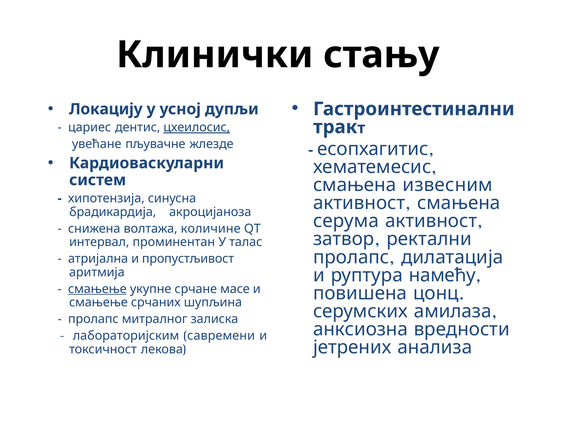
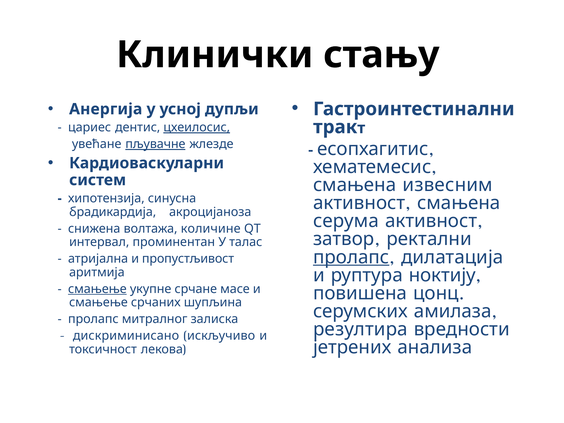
Локацију: Локацију -> Анергија
пљувачне underline: none -> present
пролапс at (351, 257) underline: none -> present
намећу: намећу -> ноктију
анксиозна: анксиозна -> резултира
лабораторијским: лабораторијским -> дискриминисано
савремени: савремени -> искључиво
